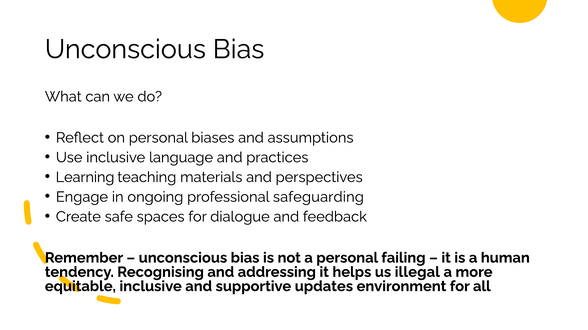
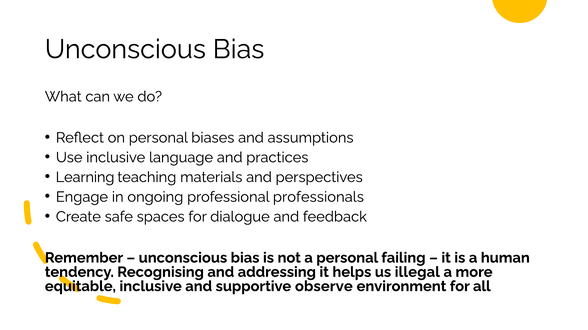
safeguarding: safeguarding -> professionals
updates: updates -> observe
